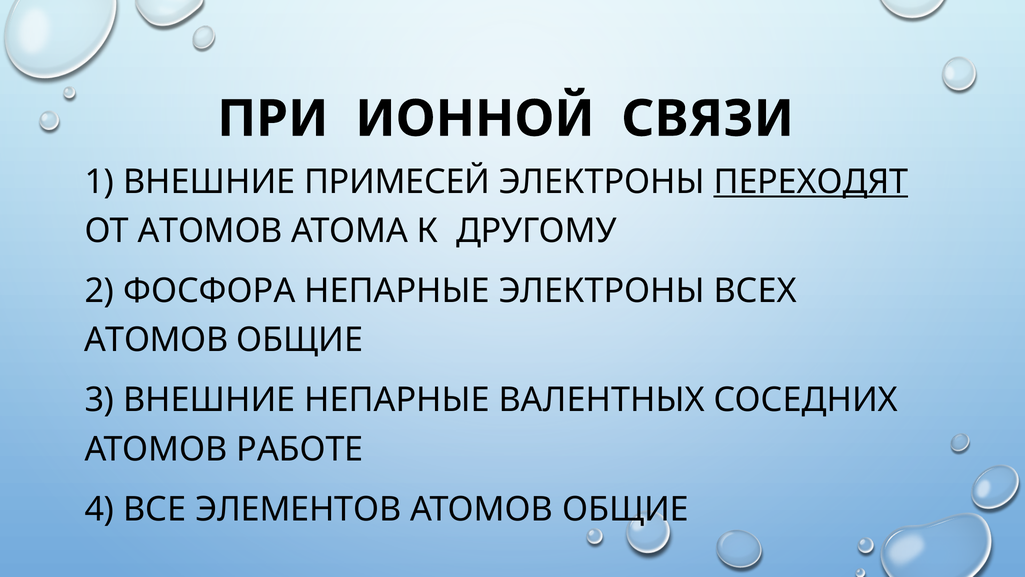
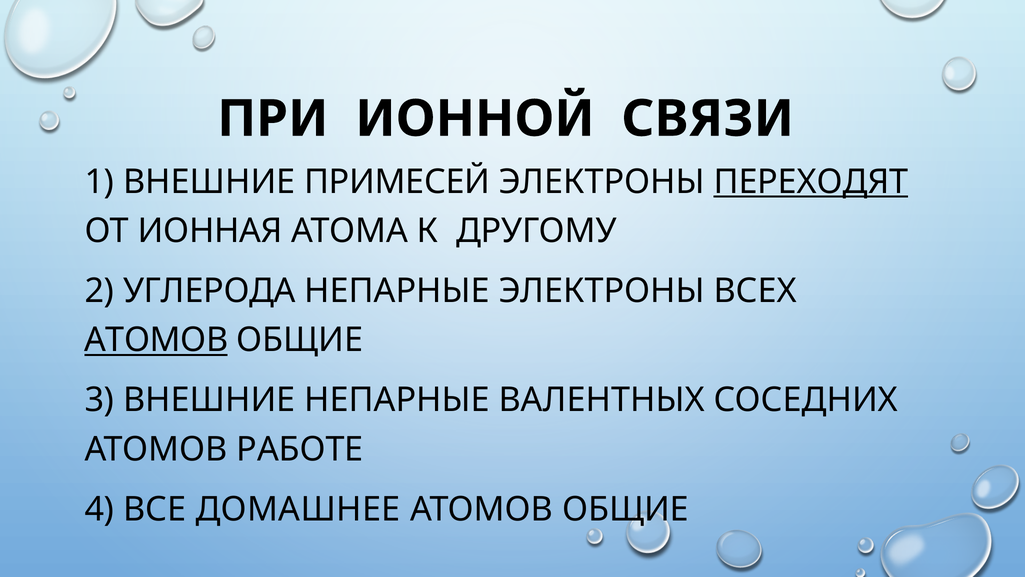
ОТ АТОМОВ: АТОМОВ -> ИОННАЯ
ФОСФОРА: ФОСФОРА -> УГЛЕРОДА
АТОМОВ at (156, 340) underline: none -> present
ЭЛЕМЕНТОВ: ЭЛЕМЕНТОВ -> ДОМАШНЕЕ
